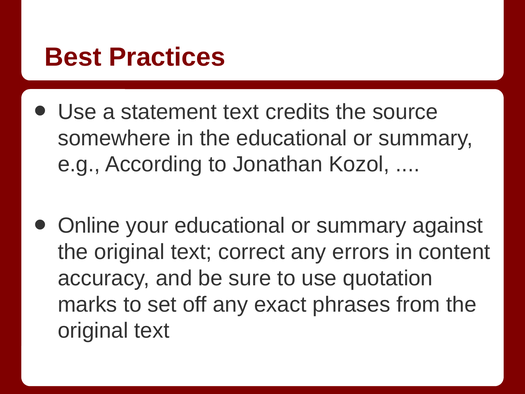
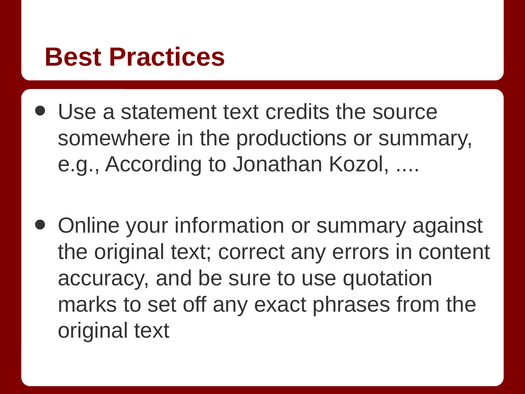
the educational: educational -> productions
your educational: educational -> information
